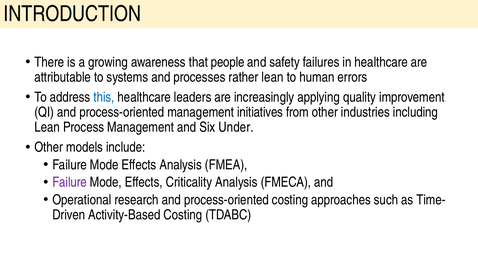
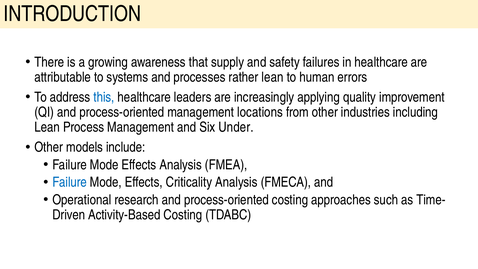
people: people -> supply
initiatives: initiatives -> locations
Failure at (70, 182) colour: purple -> blue
